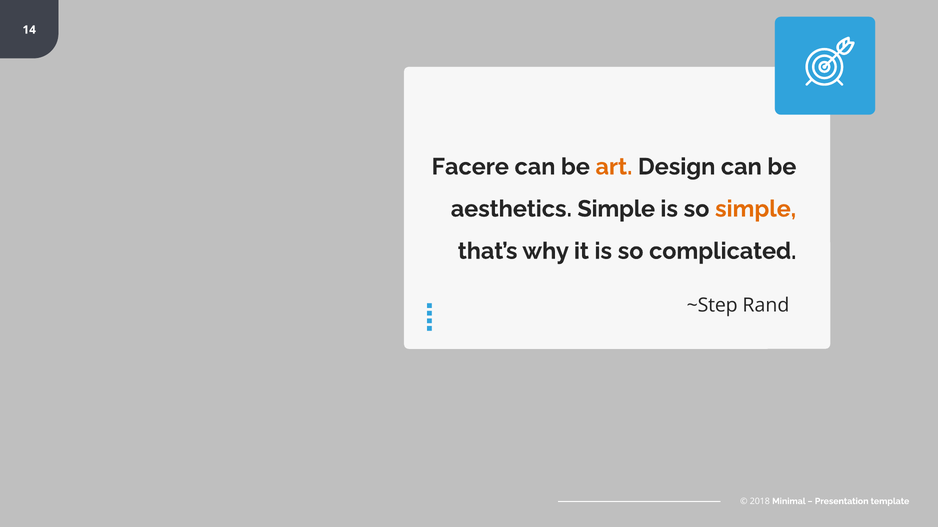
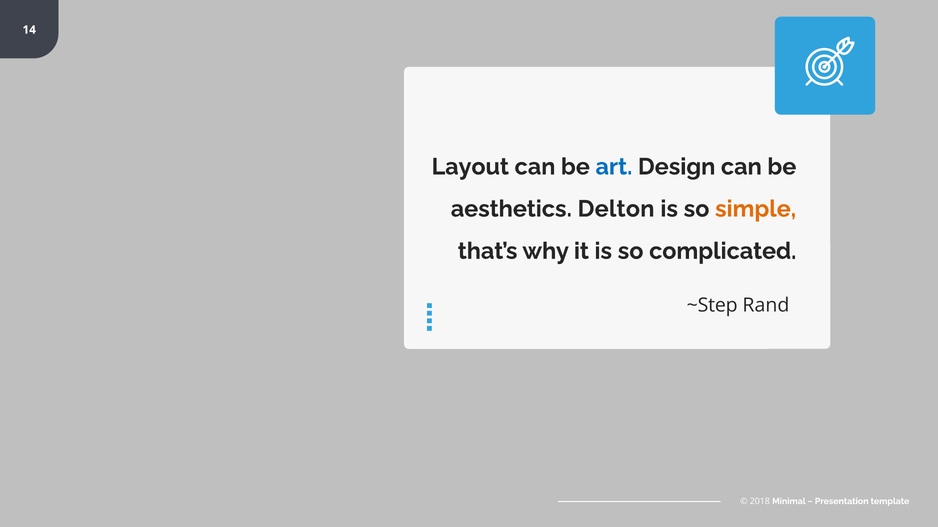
Facere: Facere -> Layout
art colour: orange -> blue
aesthetics Simple: Simple -> Delton
